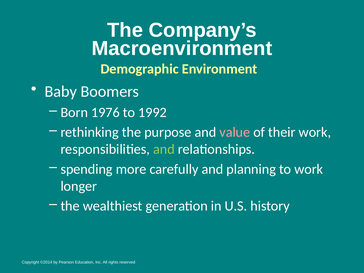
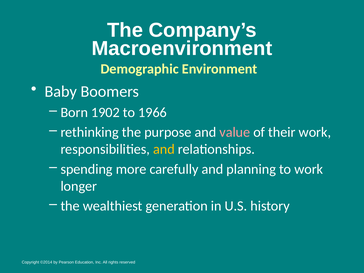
1976: 1976 -> 1902
1992: 1992 -> 1966
and at (164, 149) colour: light green -> yellow
